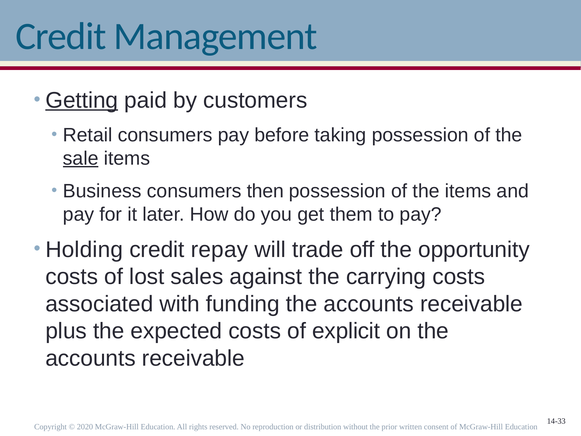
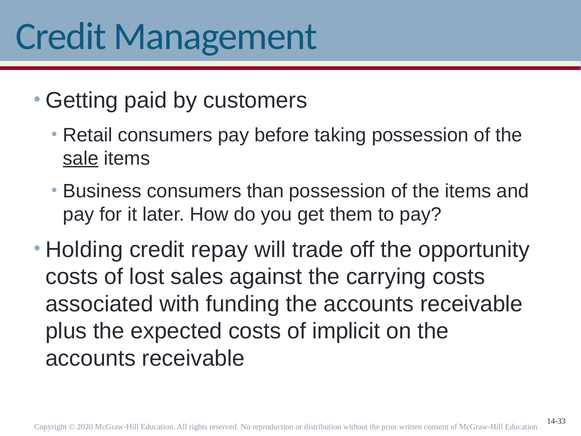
Getting underline: present -> none
then: then -> than
explicit: explicit -> implicit
